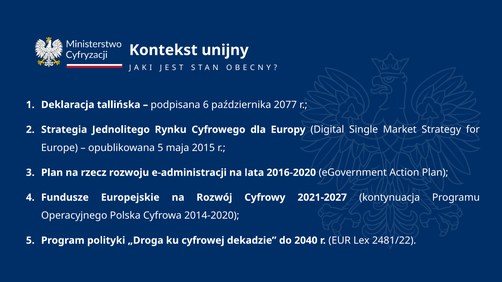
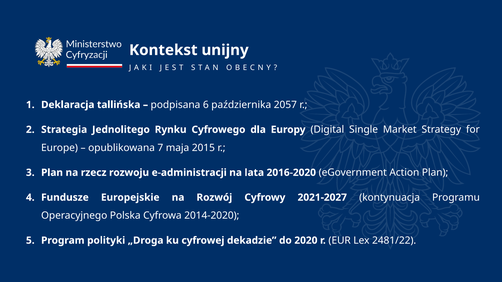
2077: 2077 -> 2057
opublikowana 5: 5 -> 7
2040: 2040 -> 2020
